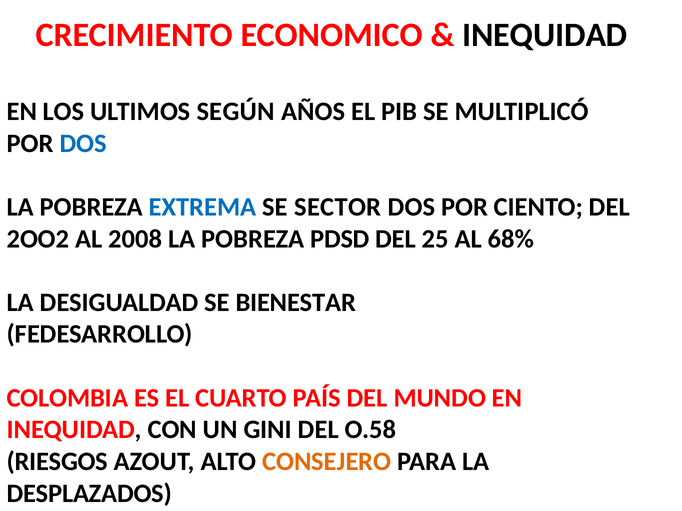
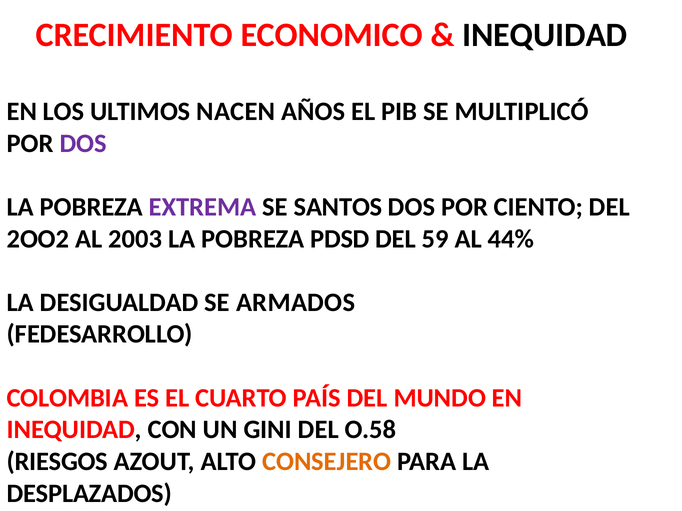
SEGÚN: SEGÚN -> NACEN
DOS at (83, 143) colour: blue -> purple
EXTREMA colour: blue -> purple
SECTOR: SECTOR -> SANTOS
2008: 2008 -> 2003
25: 25 -> 59
68%: 68% -> 44%
BIENESTAR: BIENESTAR -> ARMADOS
